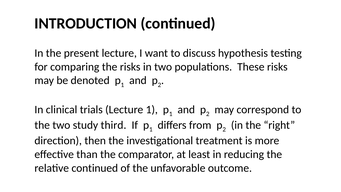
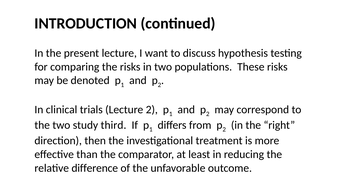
Lecture 1: 1 -> 2
relative continued: continued -> difference
